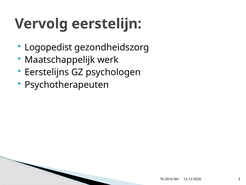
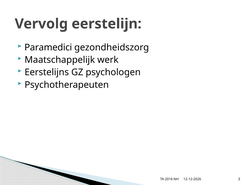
Logopedist: Logopedist -> Paramedici
